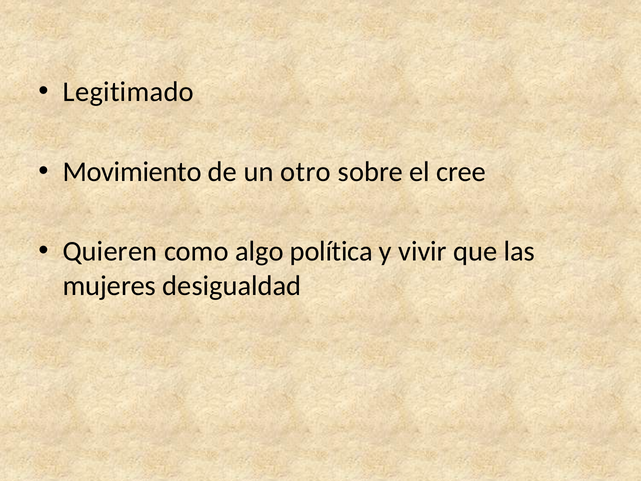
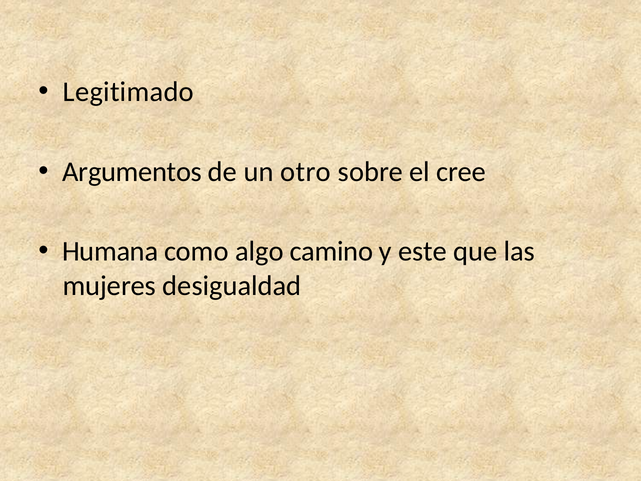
Movimiento: Movimiento -> Argumentos
Quieren: Quieren -> Humana
política: política -> camino
vivir: vivir -> este
